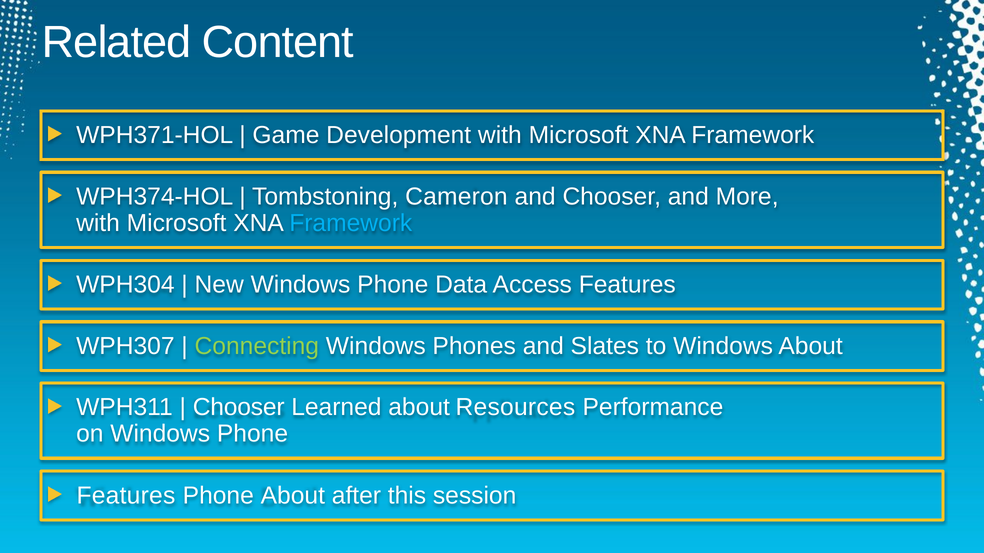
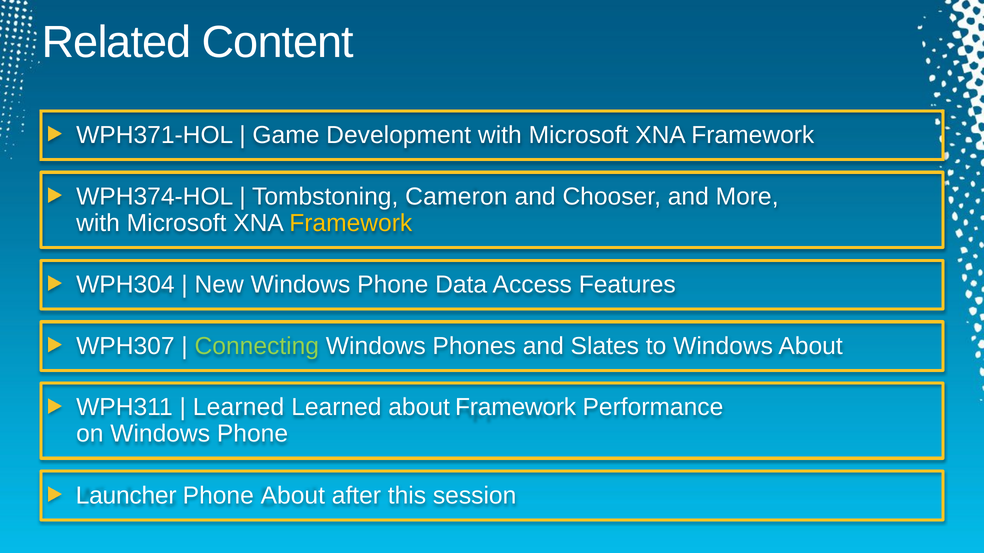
Framework at (351, 223) colour: light blue -> yellow
Chooser at (239, 408): Chooser -> Learned
about Resources: Resources -> Framework
Features at (126, 496): Features -> Launcher
